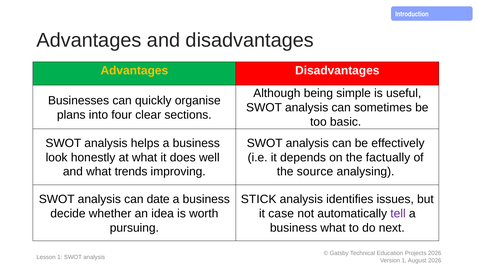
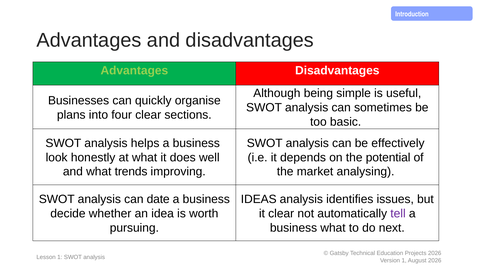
Advantages at (134, 70) colour: yellow -> light green
factually: factually -> potential
source: source -> market
STICK: STICK -> IDEAS
it case: case -> clear
